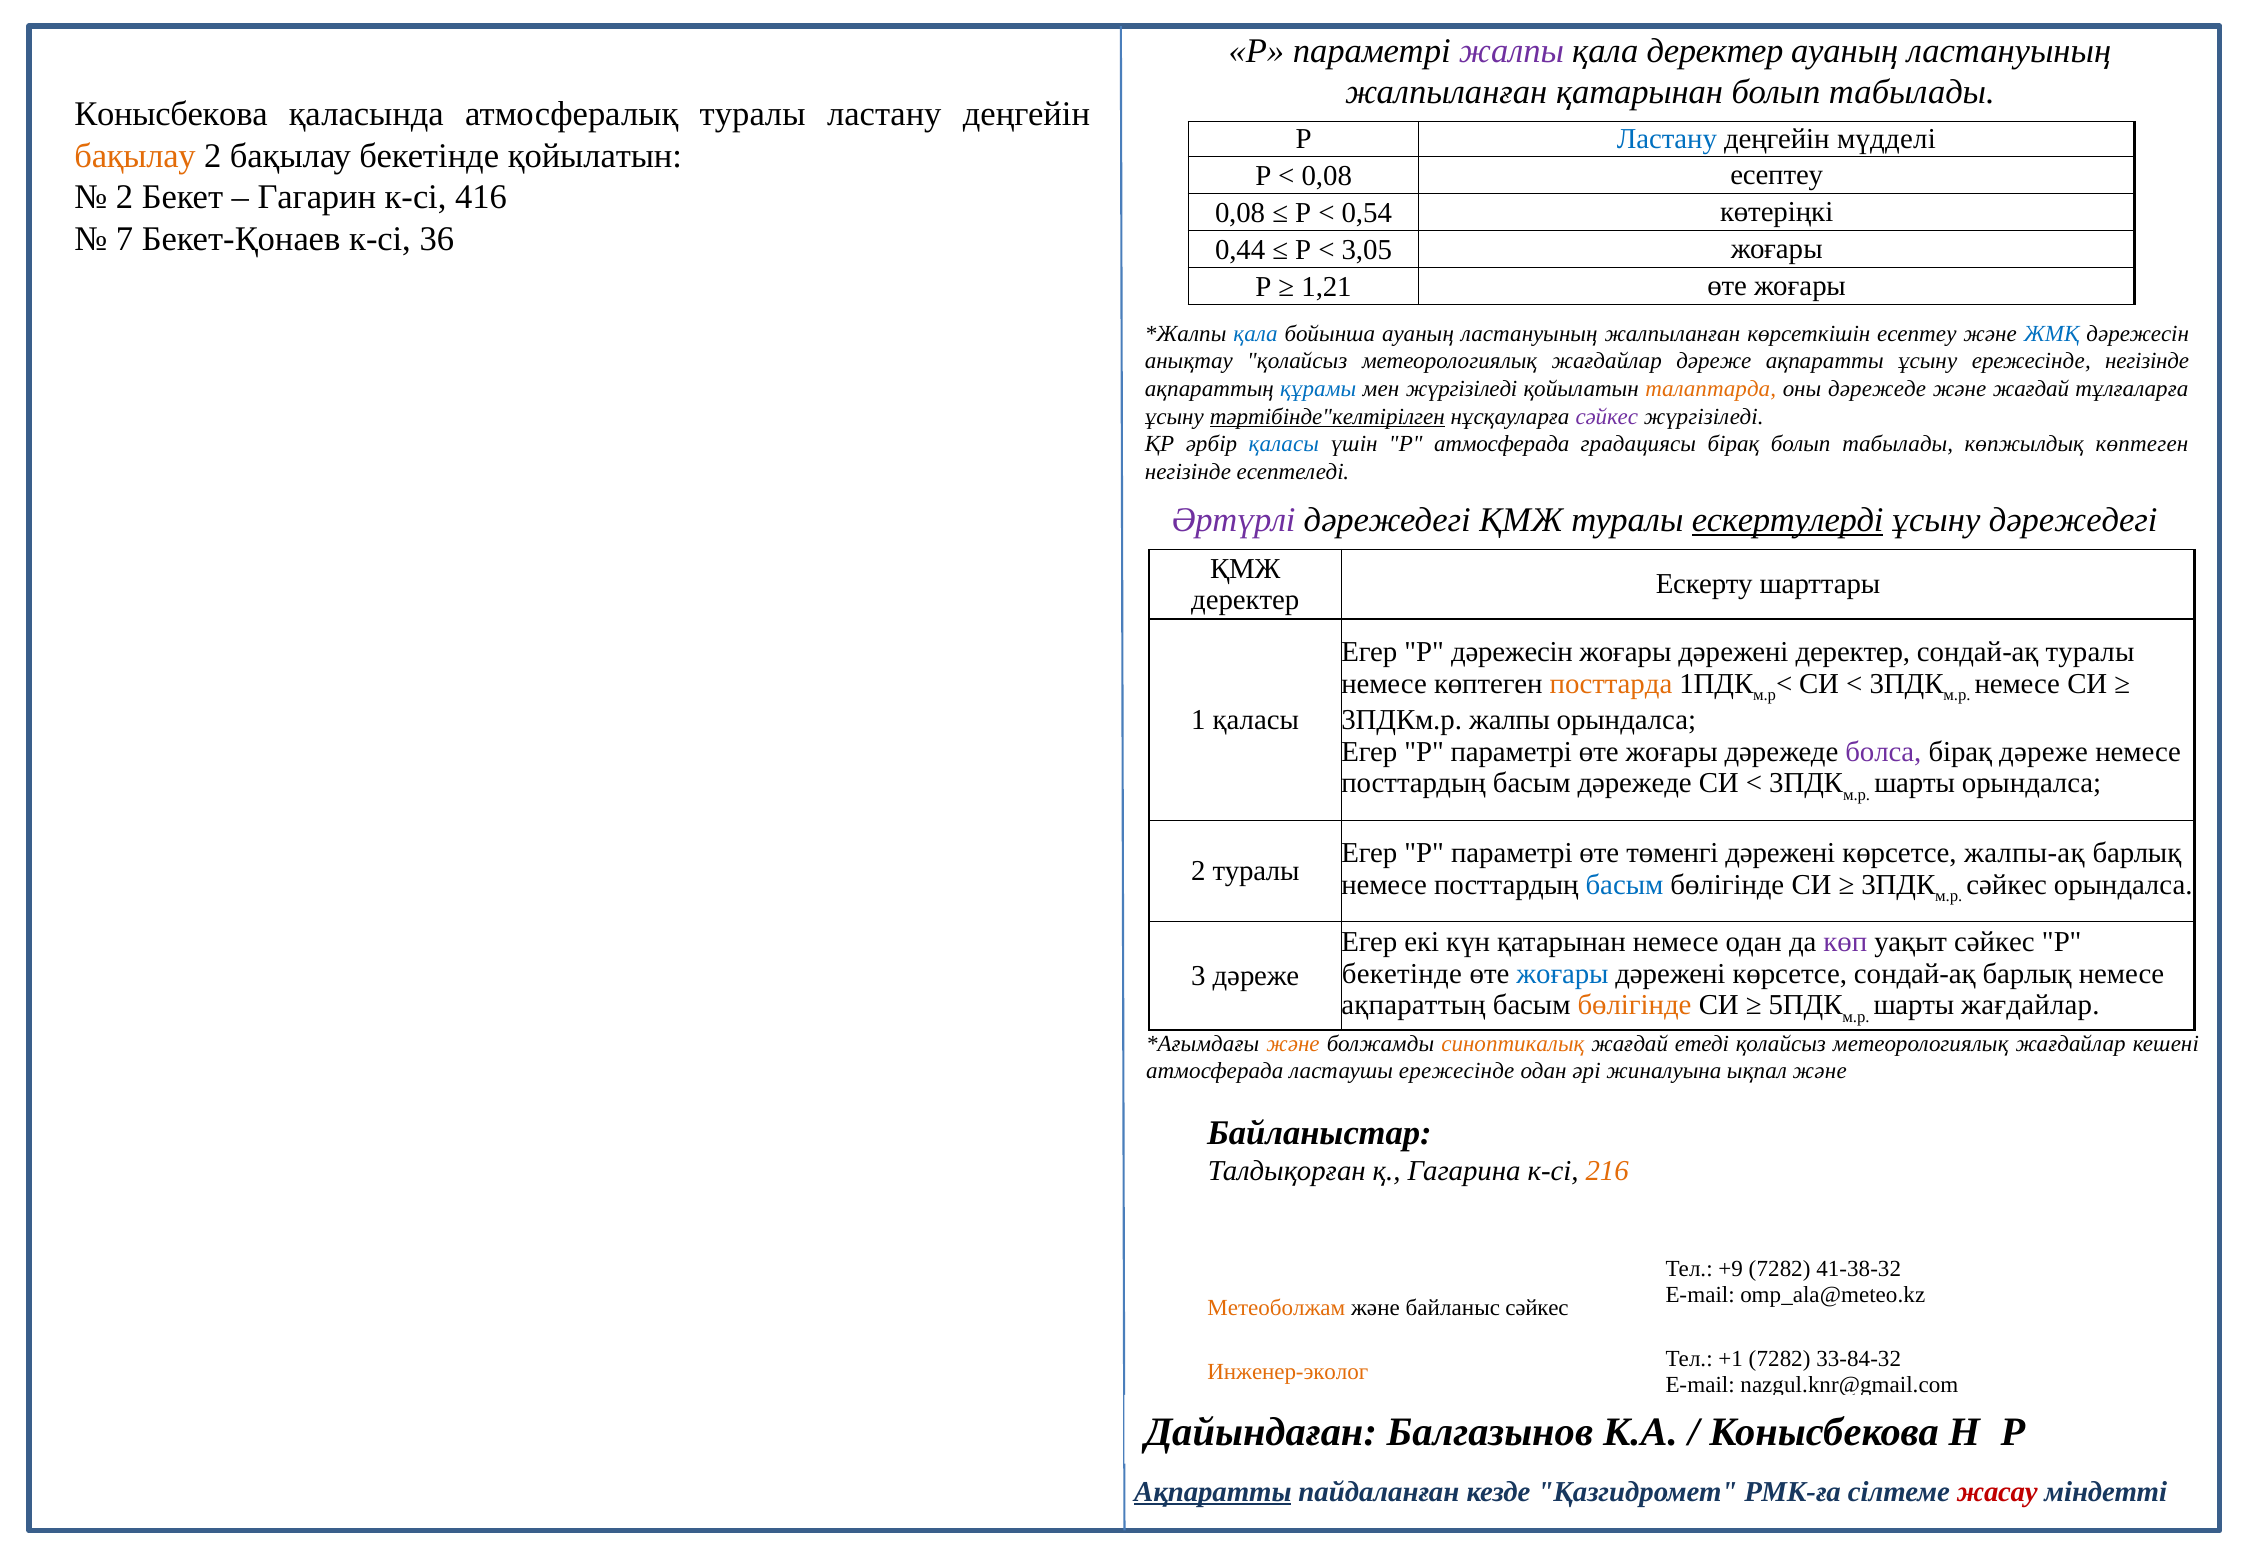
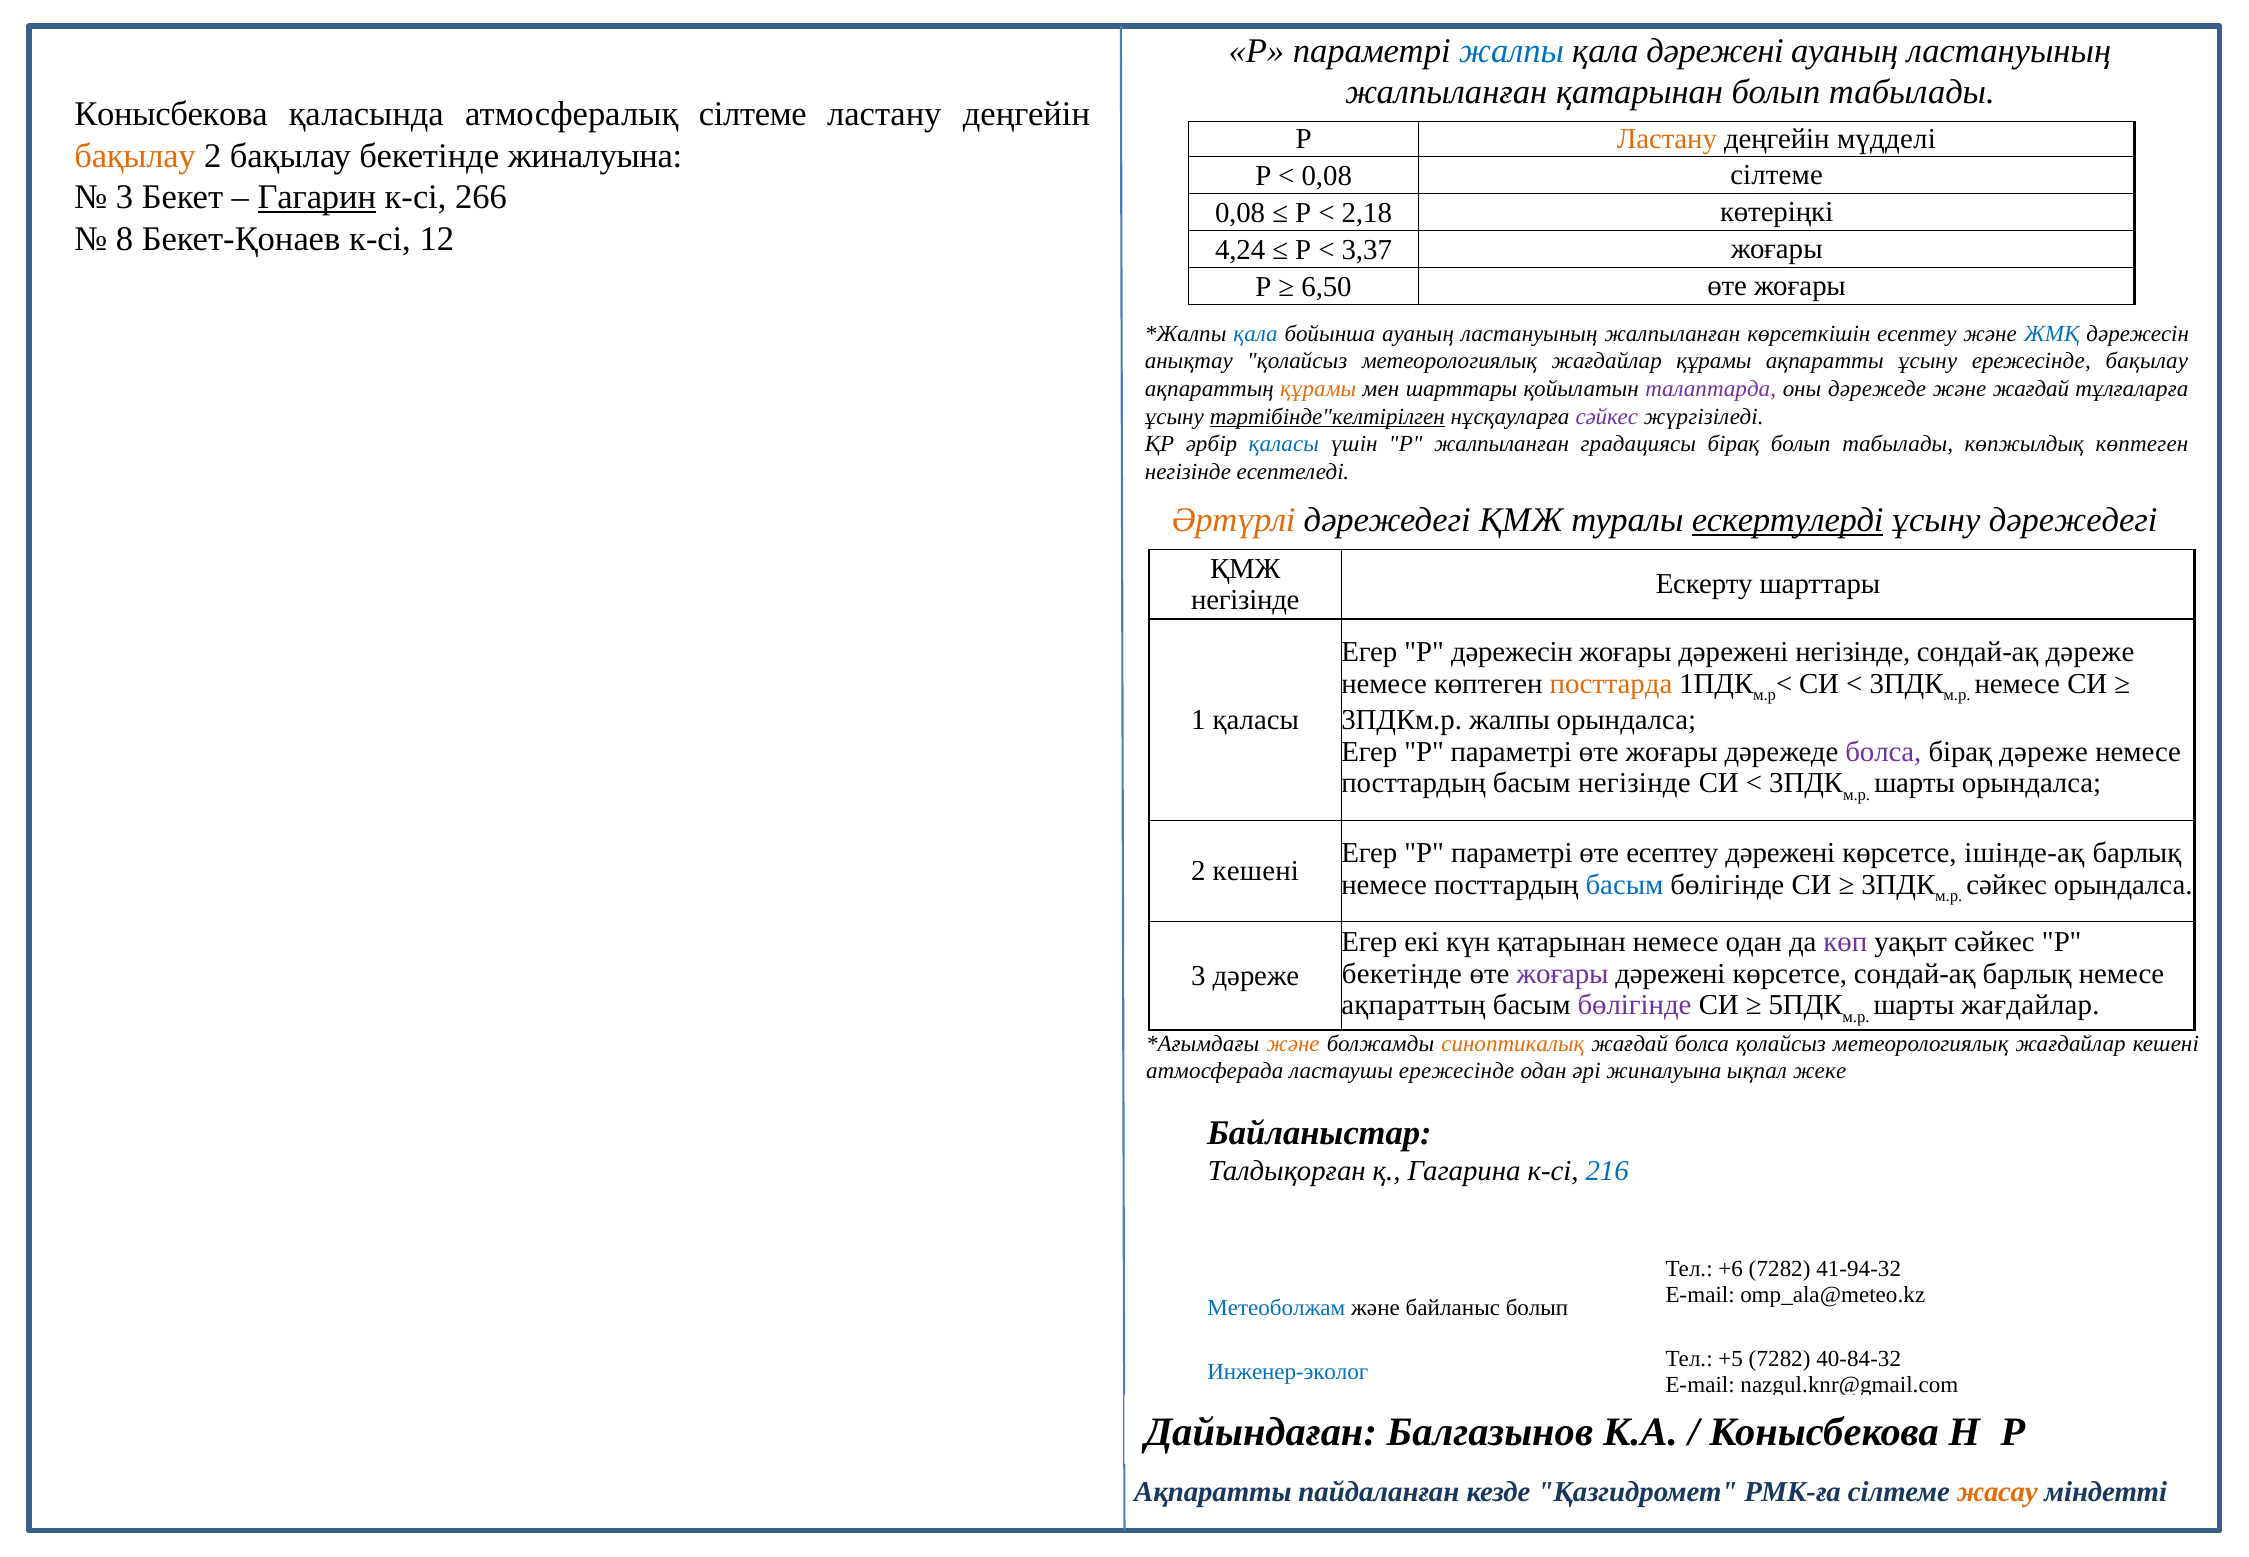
жалпы at (1511, 51) colour: purple -> blue
қала деректер: деректер -> дәрежені
атмосфералық туралы: туралы -> сілтеме
Ластану at (1667, 139) colour: blue -> orange
бекетінде қойылатын: қойылатын -> жиналуына
0,08 есептеу: есептеу -> сілтеме
2 at (125, 197): 2 -> 3
Гагарин underline: none -> present
416: 416 -> 266
0,54: 0,54 -> 2,18
7: 7 -> 8
36: 36 -> 12
0,44: 0,44 -> 4,24
3,05: 3,05 -> 3,37
1,21: 1,21 -> 6,50
жағдайлар дәреже: дәреже -> құрамы
ережесінде негізінде: негізінде -> бақылау
құрамы at (1318, 389) colour: blue -> orange
мен жүргізіледі: жүргізіледі -> шарттары
талаптарда colour: orange -> purple
Р атмосферада: атмосферада -> жалпыланған
Әртүрлі colour: purple -> orange
деректер at (1245, 600): деректер -> негізінде
дәрежені деректер: деректер -> негізінде
сондай-ақ туралы: туралы -> дәреже
басым дәрежеде: дәрежеде -> негізінде
өте төменгі: төменгі -> есептеу
жалпы-ақ: жалпы-ақ -> ішінде-ақ
2 туралы: туралы -> кешені
жоғары at (1562, 974) colour: blue -> purple
бөлігінде at (1635, 1005) colour: orange -> purple
жағдай етеді: етеді -> болса
ықпал және: және -> жеке
216 colour: orange -> blue
+9: +9 -> +6
41-38-32: 41-38-32 -> 41-94-32
Метеоболжам colour: orange -> blue
байланыс сәйкес: сәйкес -> болып
+1: +1 -> +5
33-84-32: 33-84-32 -> 40-84-32
Инженер-эколог colour: orange -> blue
Ақпаратты at (1213, 1492) underline: present -> none
жасау colour: red -> orange
